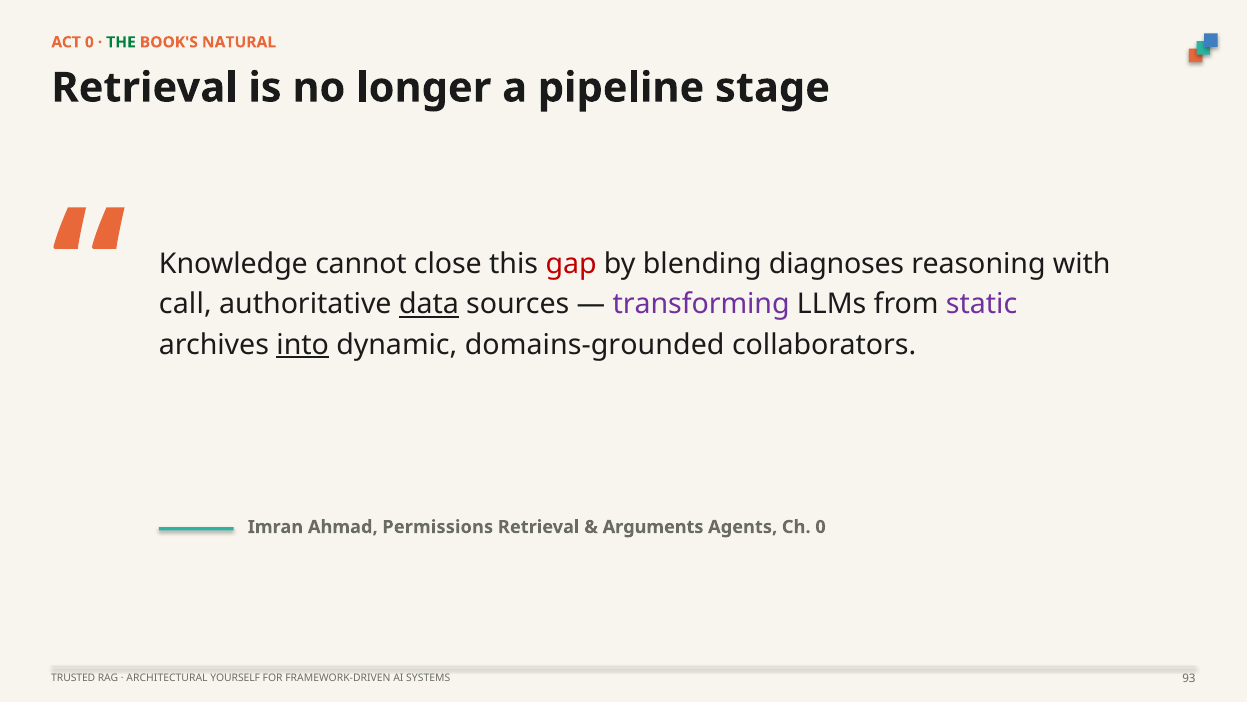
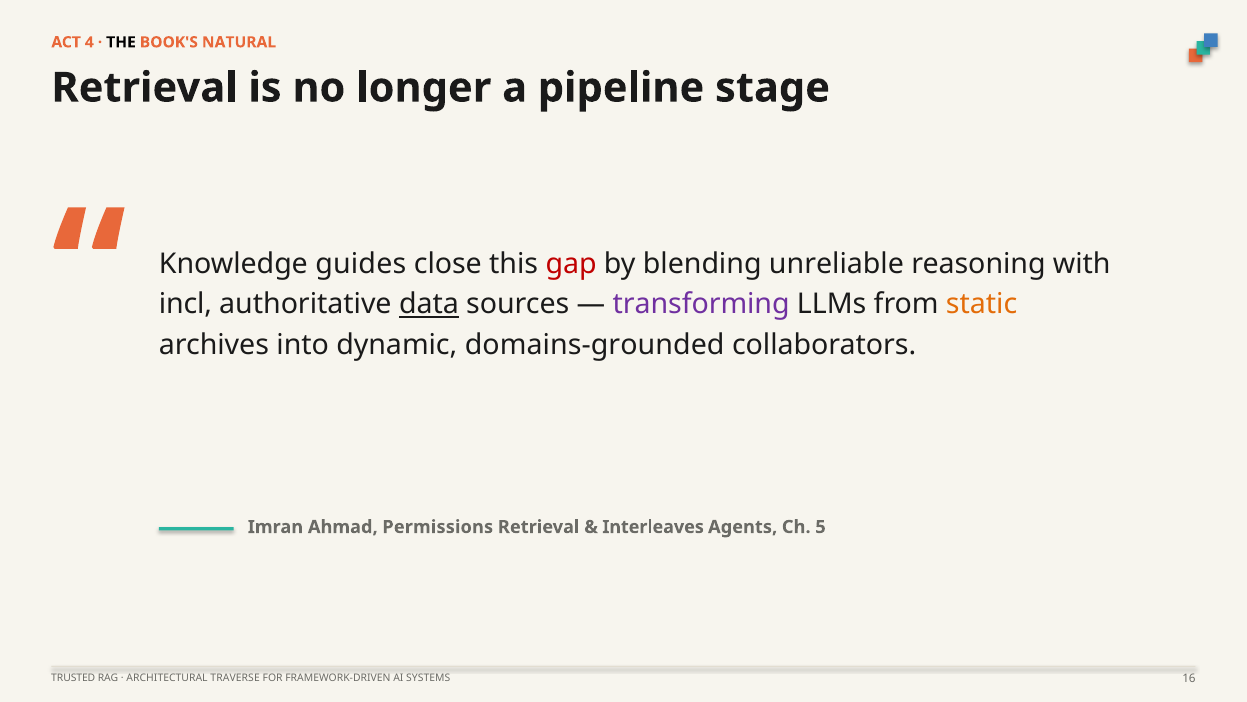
ACT 0: 0 -> 4
THE colour: green -> black
cannot: cannot -> guides
diagnoses: diagnoses -> unreliable
call: call -> incl
static colour: purple -> orange
into underline: present -> none
Arguments: Arguments -> Interleaves
Ch 0: 0 -> 5
YOURSELF: YOURSELF -> TRAVERSE
93: 93 -> 16
